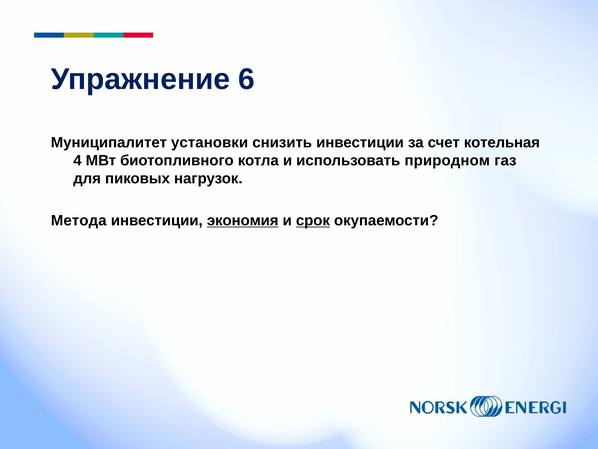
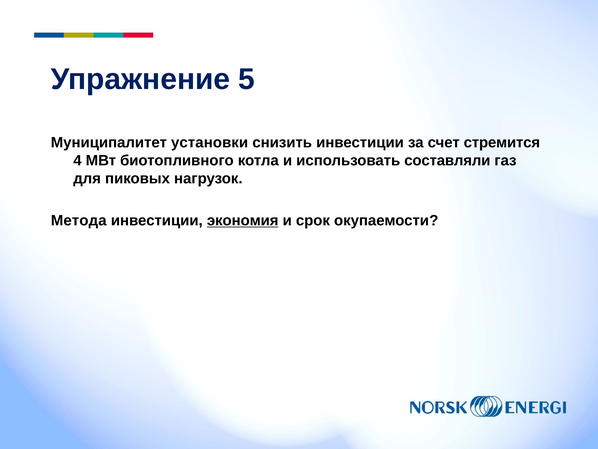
6: 6 -> 5
котельная: котельная -> стремится
природном: природном -> составляли
срок underline: present -> none
